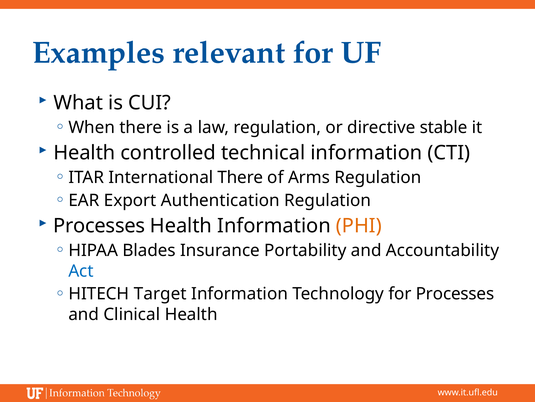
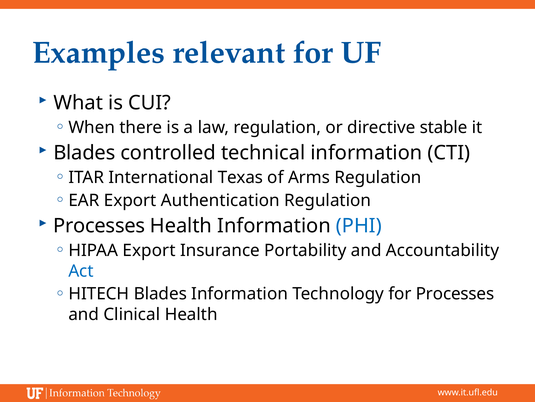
Health at (84, 153): Health -> Blades
International There: There -> Texas
PHI colour: orange -> blue
HIPAA Blades: Blades -> Export
HITECH Target: Target -> Blades
